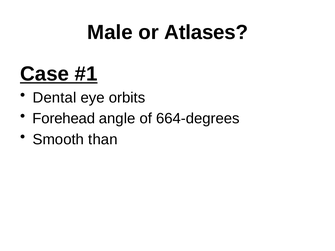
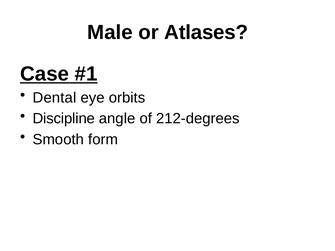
Forehead: Forehead -> Discipline
664-degrees: 664-degrees -> 212-degrees
than: than -> form
